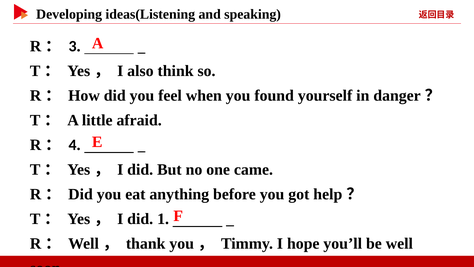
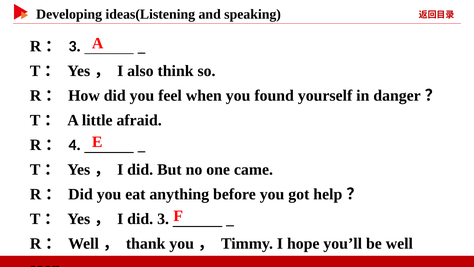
did 1: 1 -> 3
